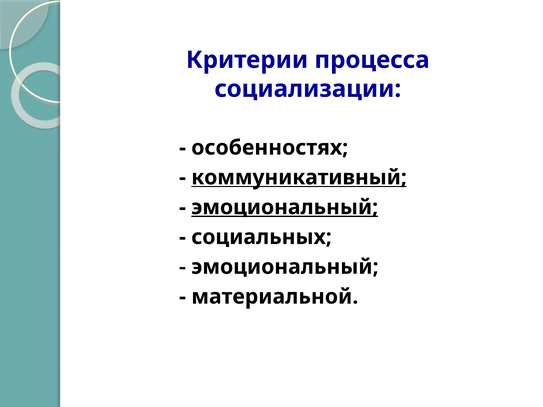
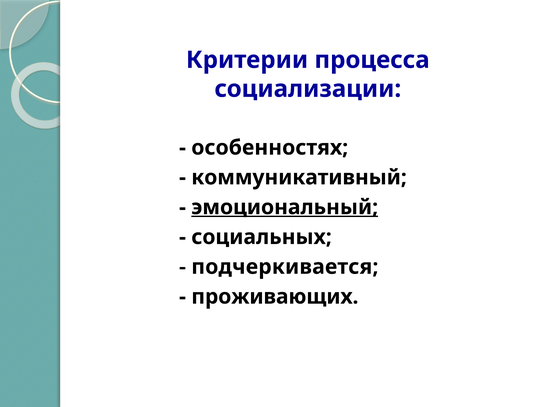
коммуникативный underline: present -> none
эмоциональный at (285, 267): эмоциональный -> подчеркивается
материальной: материальной -> проживающих
